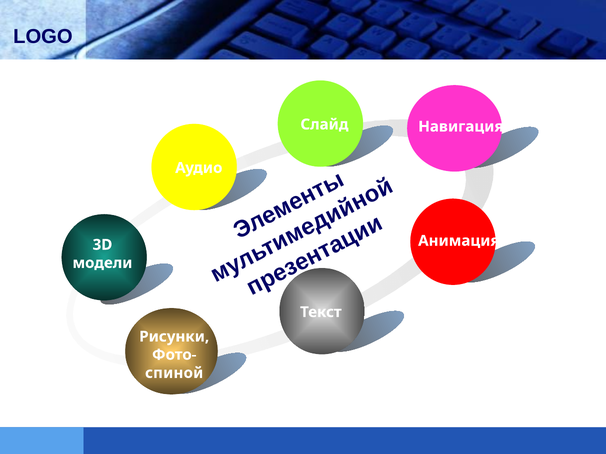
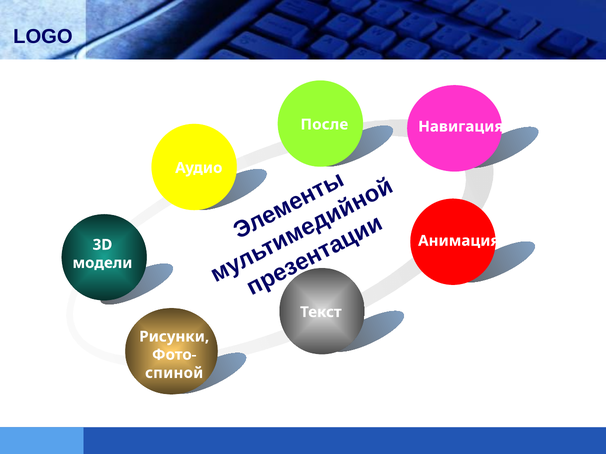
Слайд: Слайд -> После
